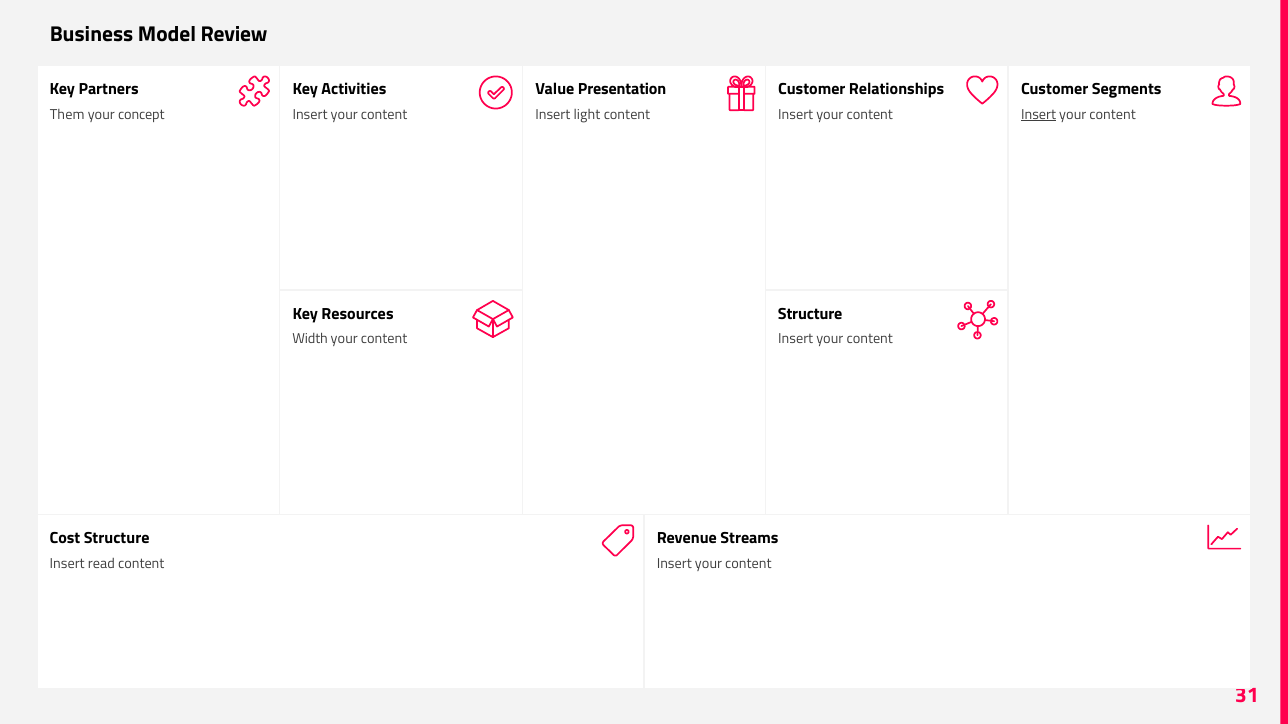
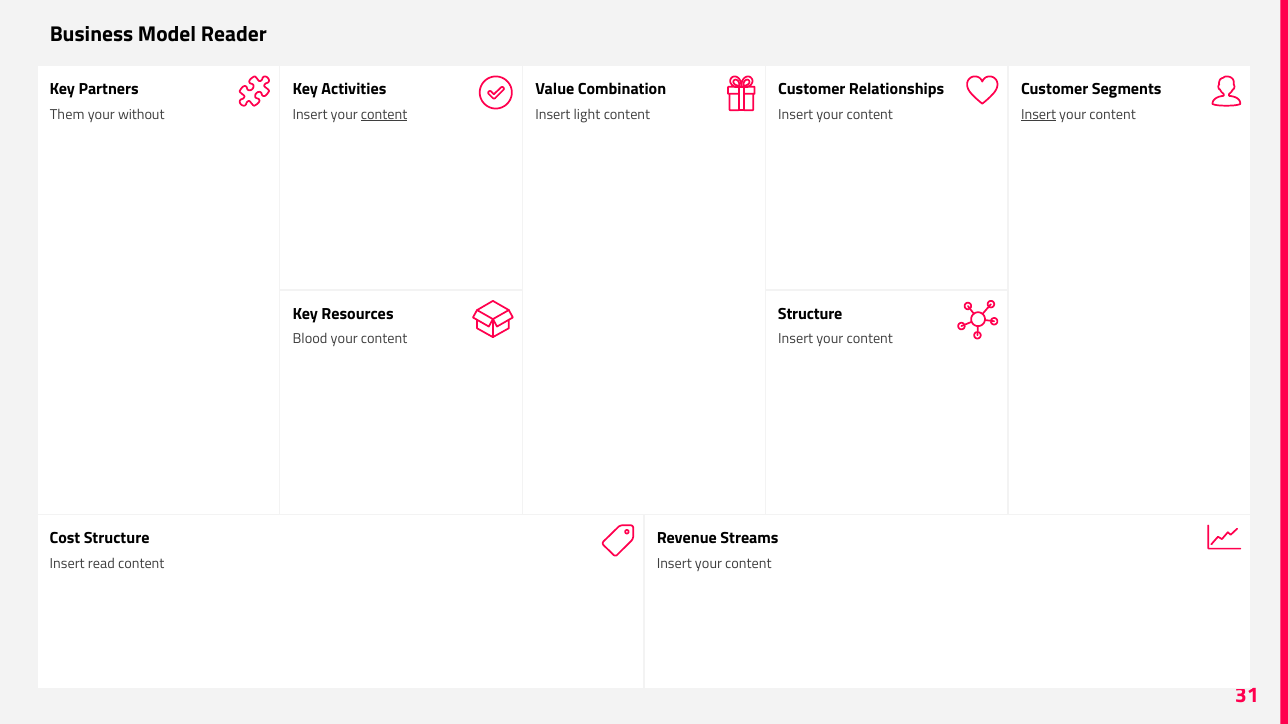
Review: Review -> Reader
Presentation: Presentation -> Combination
concept: concept -> without
content at (384, 115) underline: none -> present
Width: Width -> Blood
